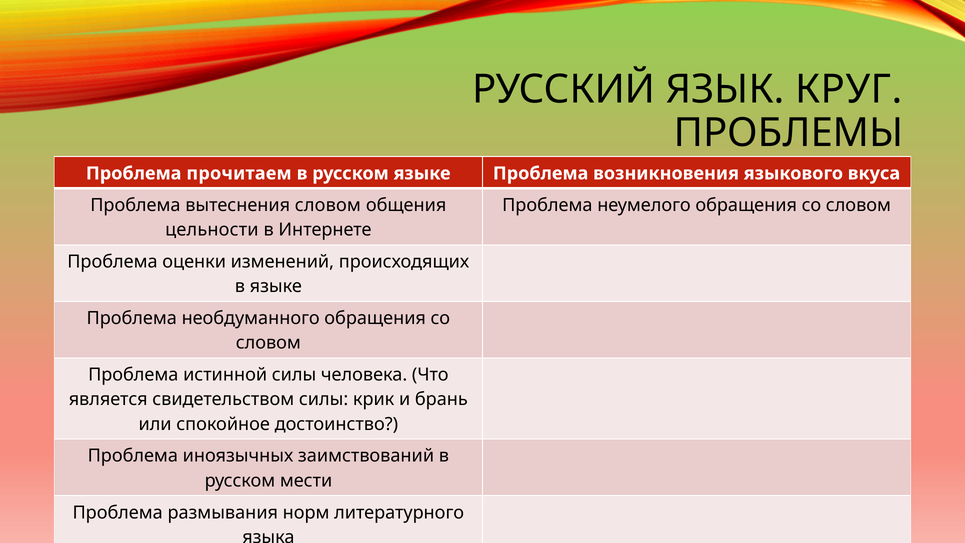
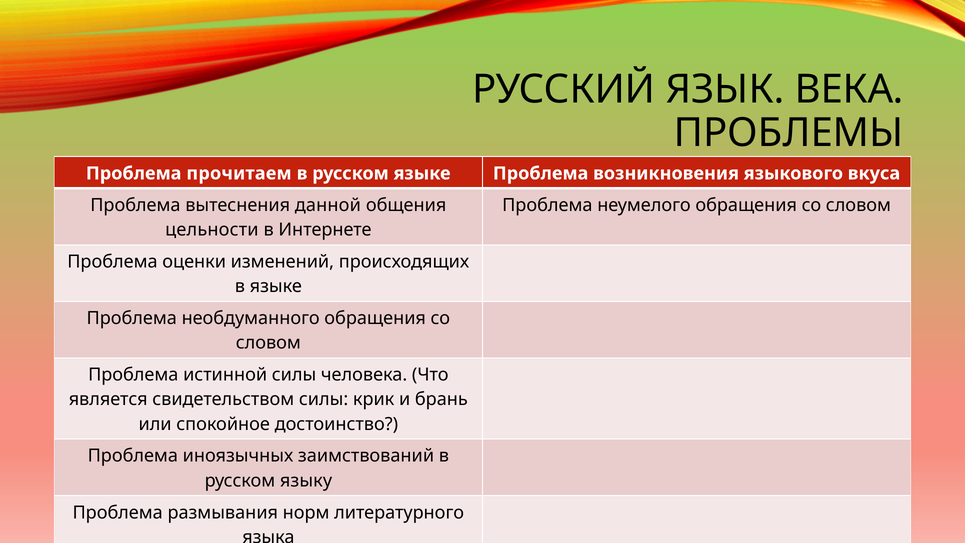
КРУГ: КРУГ -> ВЕКА
вытеснения словом: словом -> данной
мести: мести -> языку
